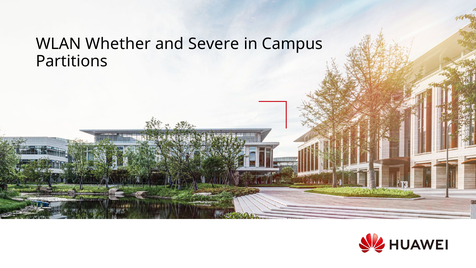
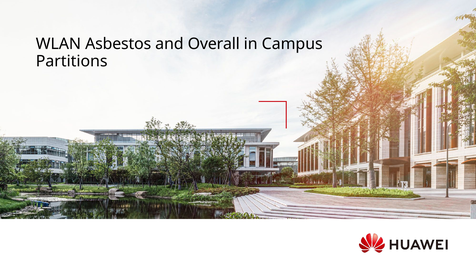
Whether: Whether -> Asbestos
Severe: Severe -> Overall
